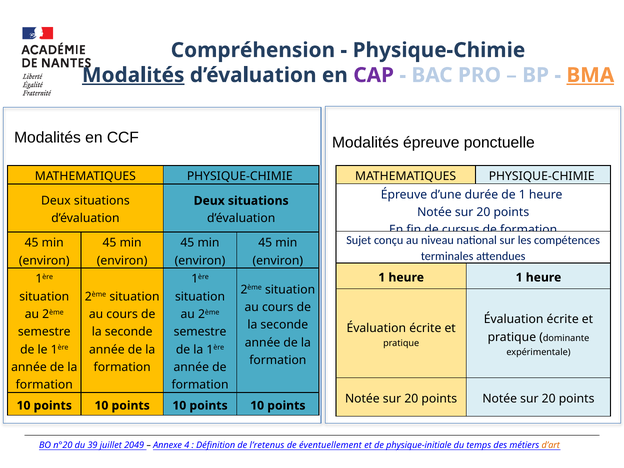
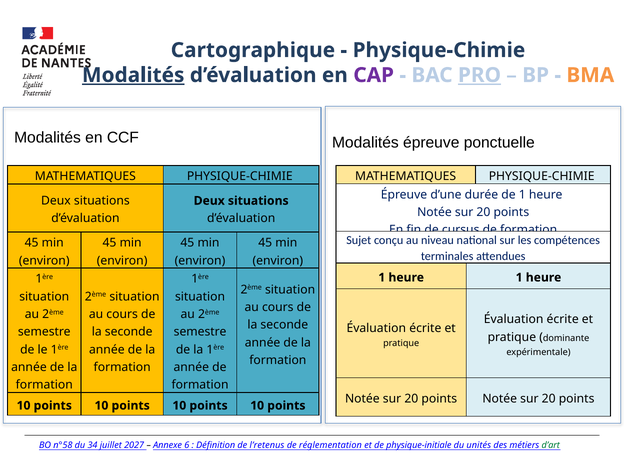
Compréhension: Compréhension -> Cartographique
PRO underline: none -> present
BMA underline: present -> none
n°20: n°20 -> n°58
39: 39 -> 34
2049: 2049 -> 2027
4: 4 -> 6
éventuellement: éventuellement -> réglementation
temps: temps -> unités
d’art colour: orange -> green
